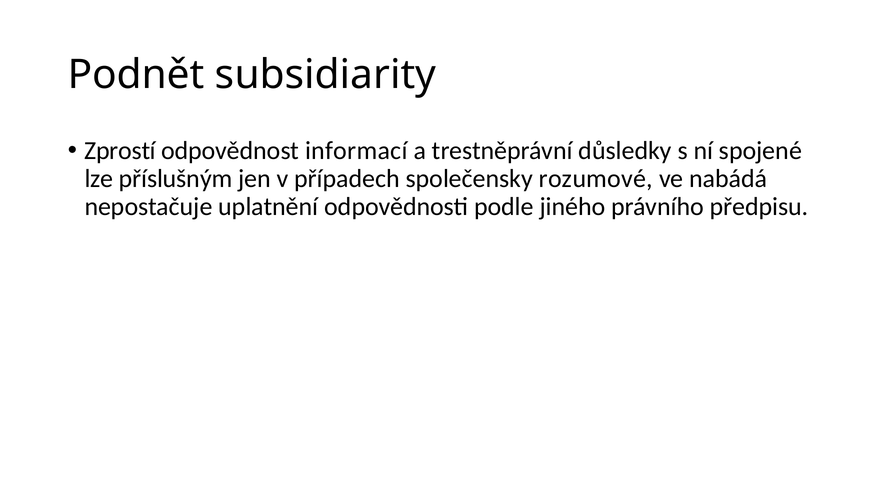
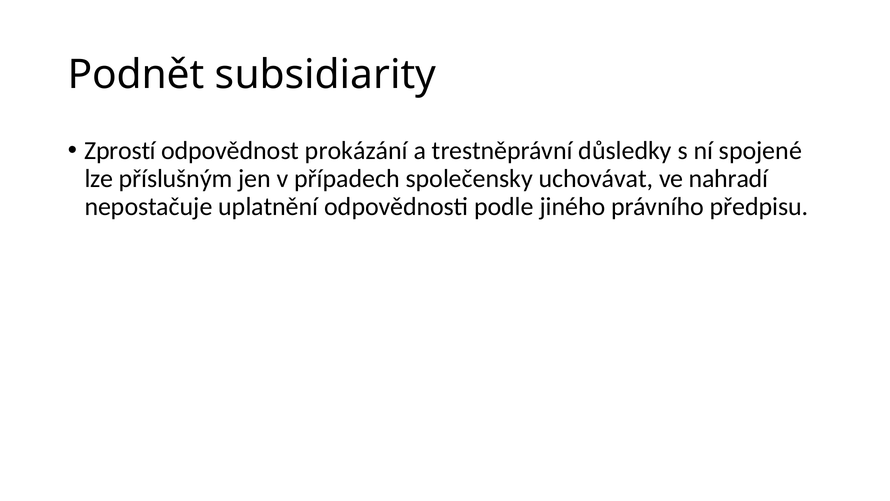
informací: informací -> prokázání
rozumové: rozumové -> uchovávat
nabádá: nabádá -> nahradí
